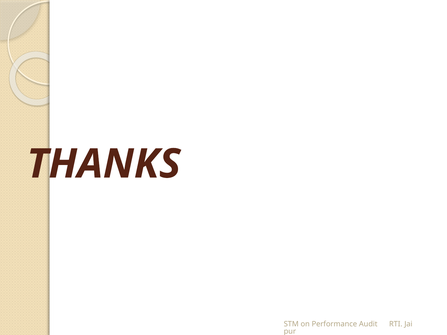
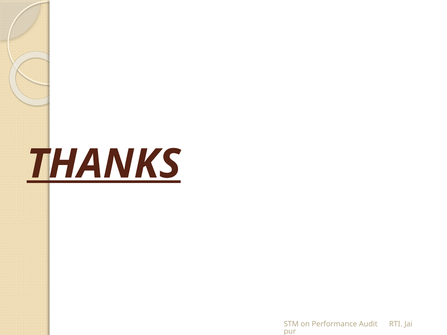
THANKS underline: none -> present
